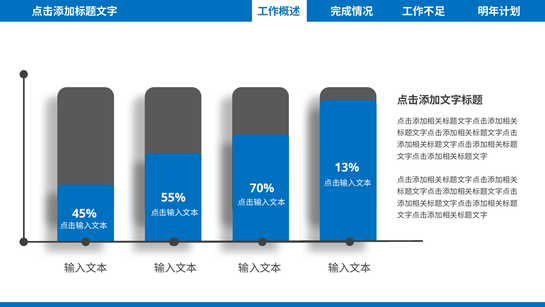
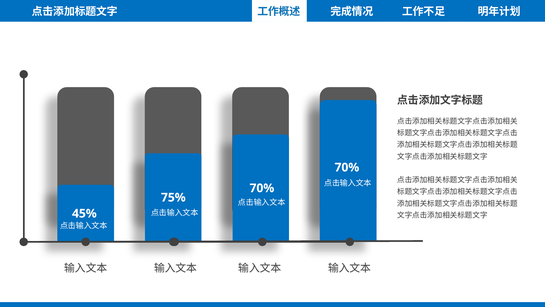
13% at (347, 167): 13% -> 70%
55%: 55% -> 75%
